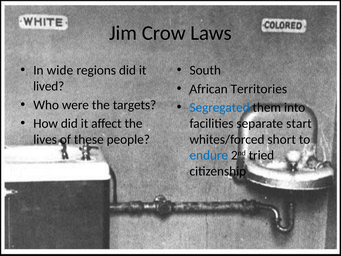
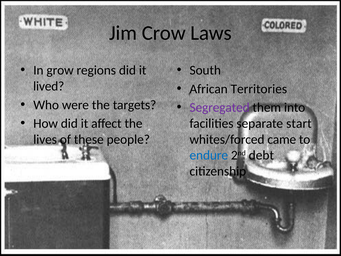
wide: wide -> grow
Segregated colour: blue -> purple
short: short -> came
tried: tried -> debt
